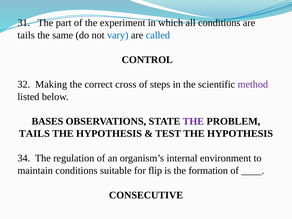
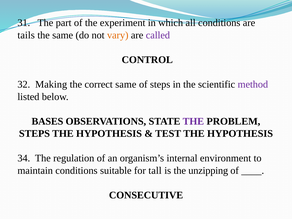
vary colour: blue -> orange
called colour: blue -> purple
correct cross: cross -> same
TAILS at (34, 134): TAILS -> STEPS
flip: flip -> tall
formation: formation -> unzipping
